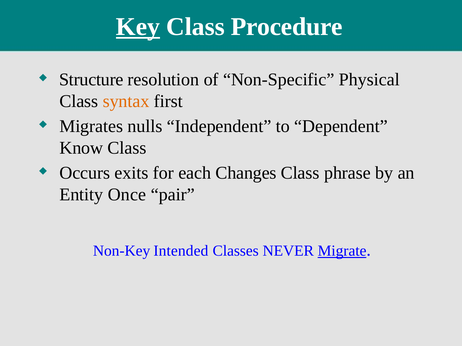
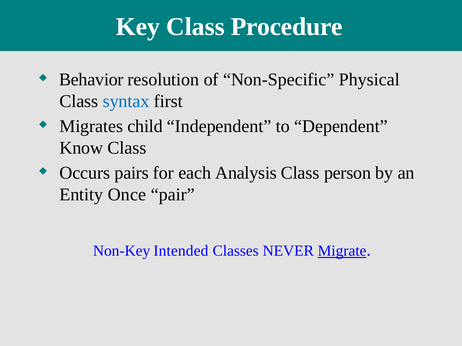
Key underline: present -> none
Structure: Structure -> Behavior
syntax colour: orange -> blue
nulls: nulls -> child
exits: exits -> pairs
Changes: Changes -> Analysis
phrase: phrase -> person
